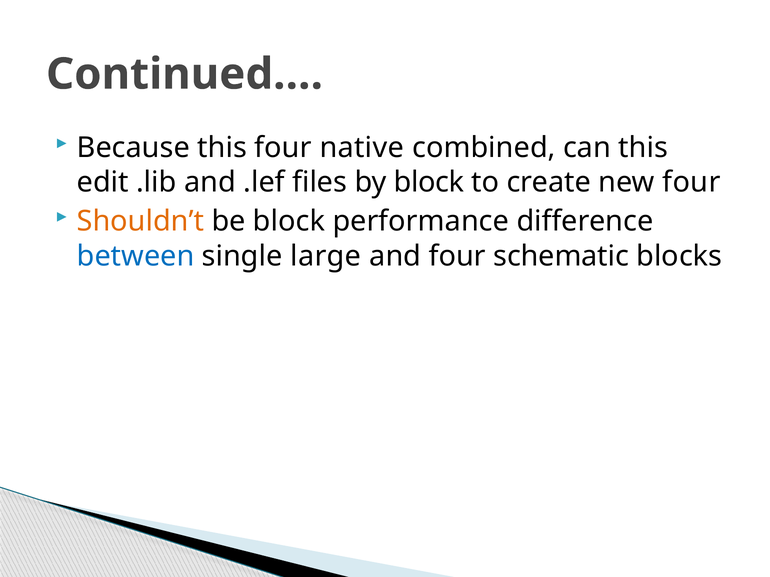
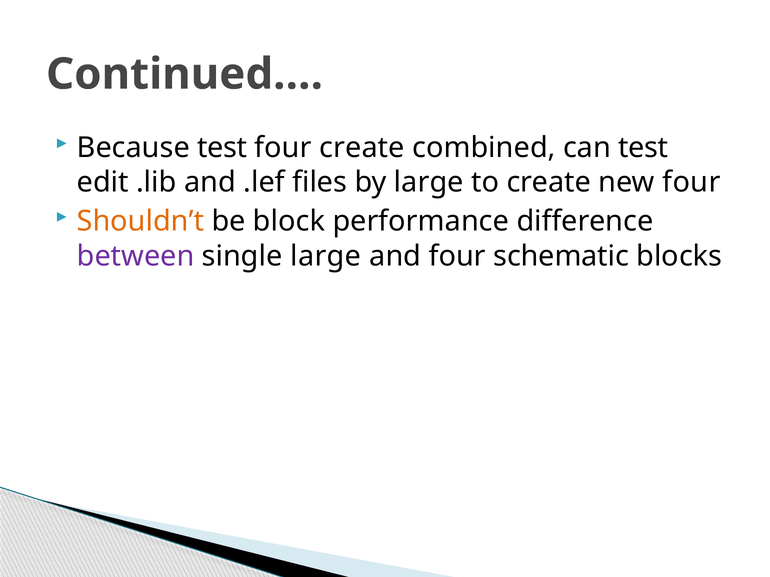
Because this: this -> test
four native: native -> create
can this: this -> test
by block: block -> large
between colour: blue -> purple
